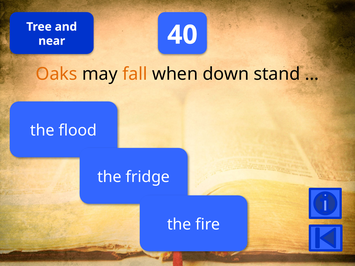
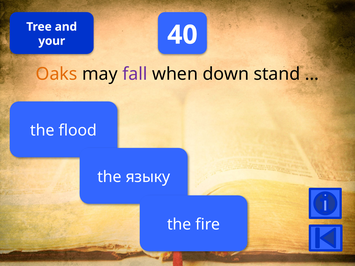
near: near -> your
fall colour: orange -> purple
fridge: fridge -> языку
